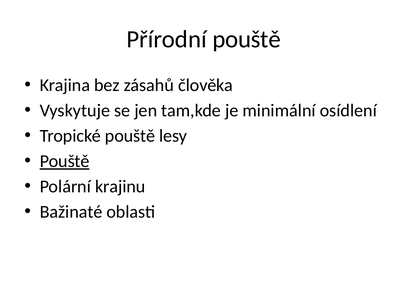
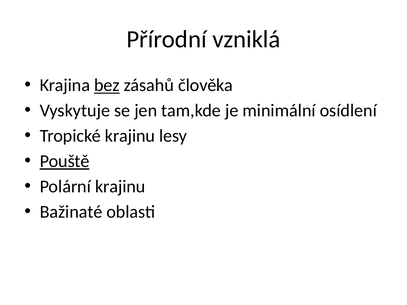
Přírodní pouště: pouště -> vzniklá
bez underline: none -> present
Tropické pouště: pouště -> krajinu
